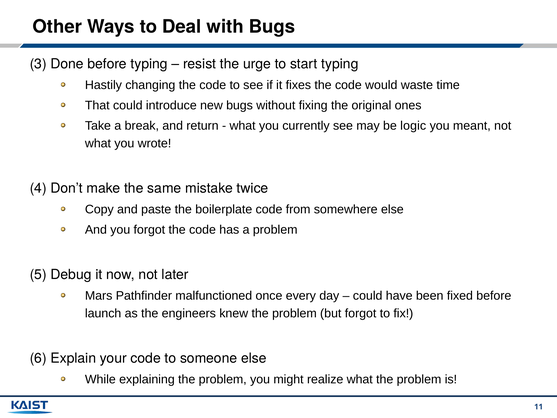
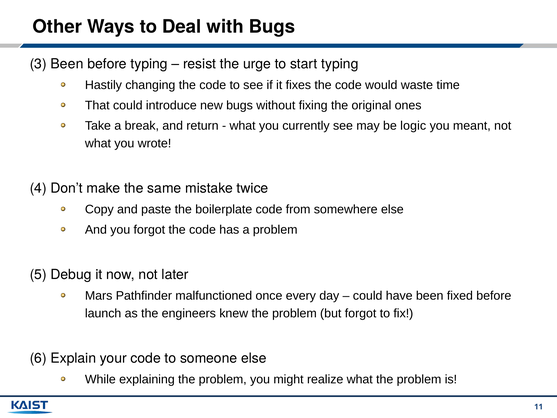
3 Done: Done -> Been
